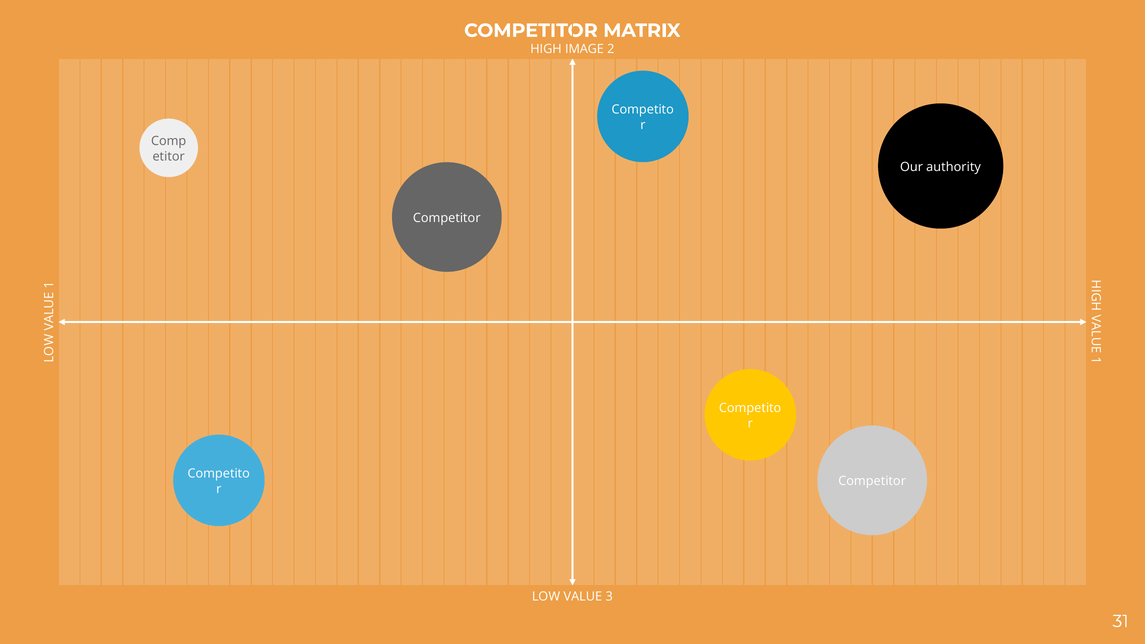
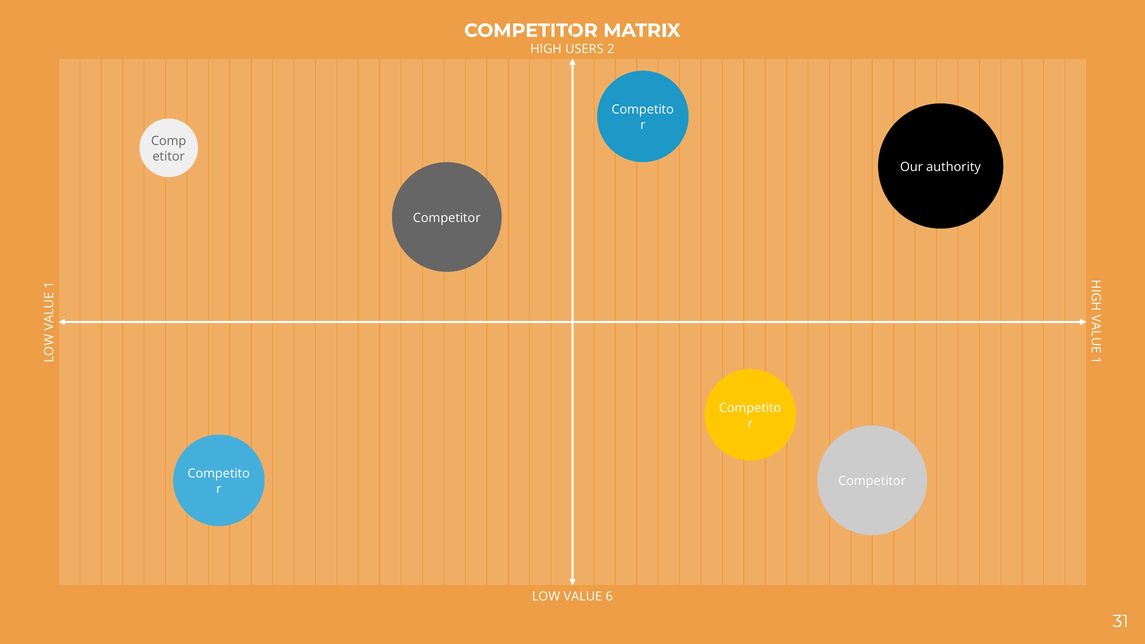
IMAGE: IMAGE -> USERS
3: 3 -> 6
